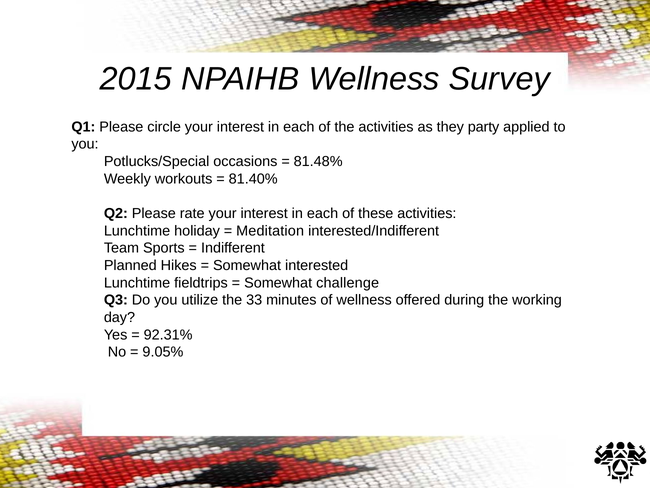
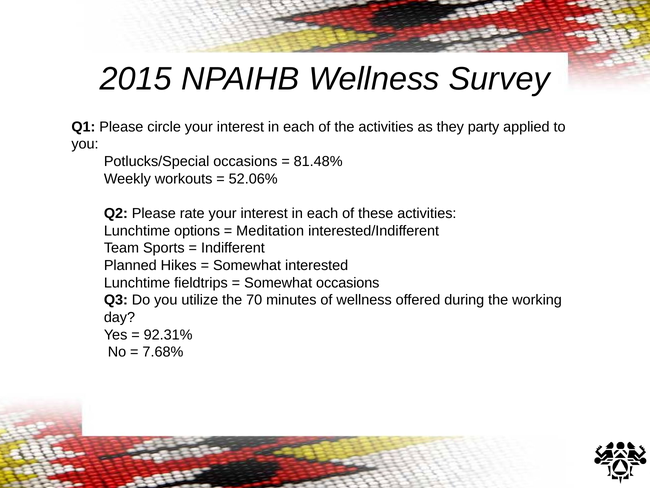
81.40%: 81.40% -> 52.06%
holiday: holiday -> options
Somewhat challenge: challenge -> occasions
33: 33 -> 70
9.05%: 9.05% -> 7.68%
